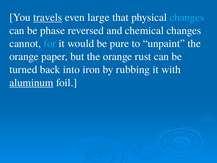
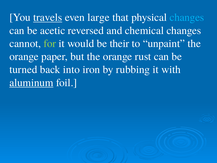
phase: phase -> acetic
for colour: light blue -> light green
pure: pure -> their
